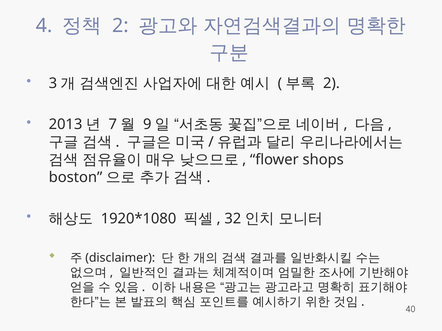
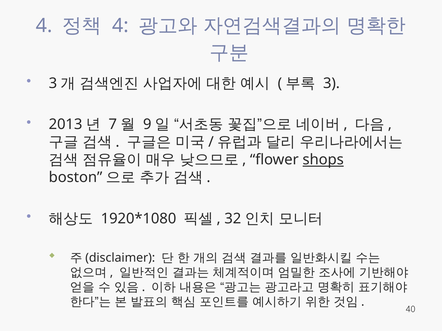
2 at (120, 26): 2 -> 4
2 at (331, 83): 2 -> 3
shops underline: none -> present
